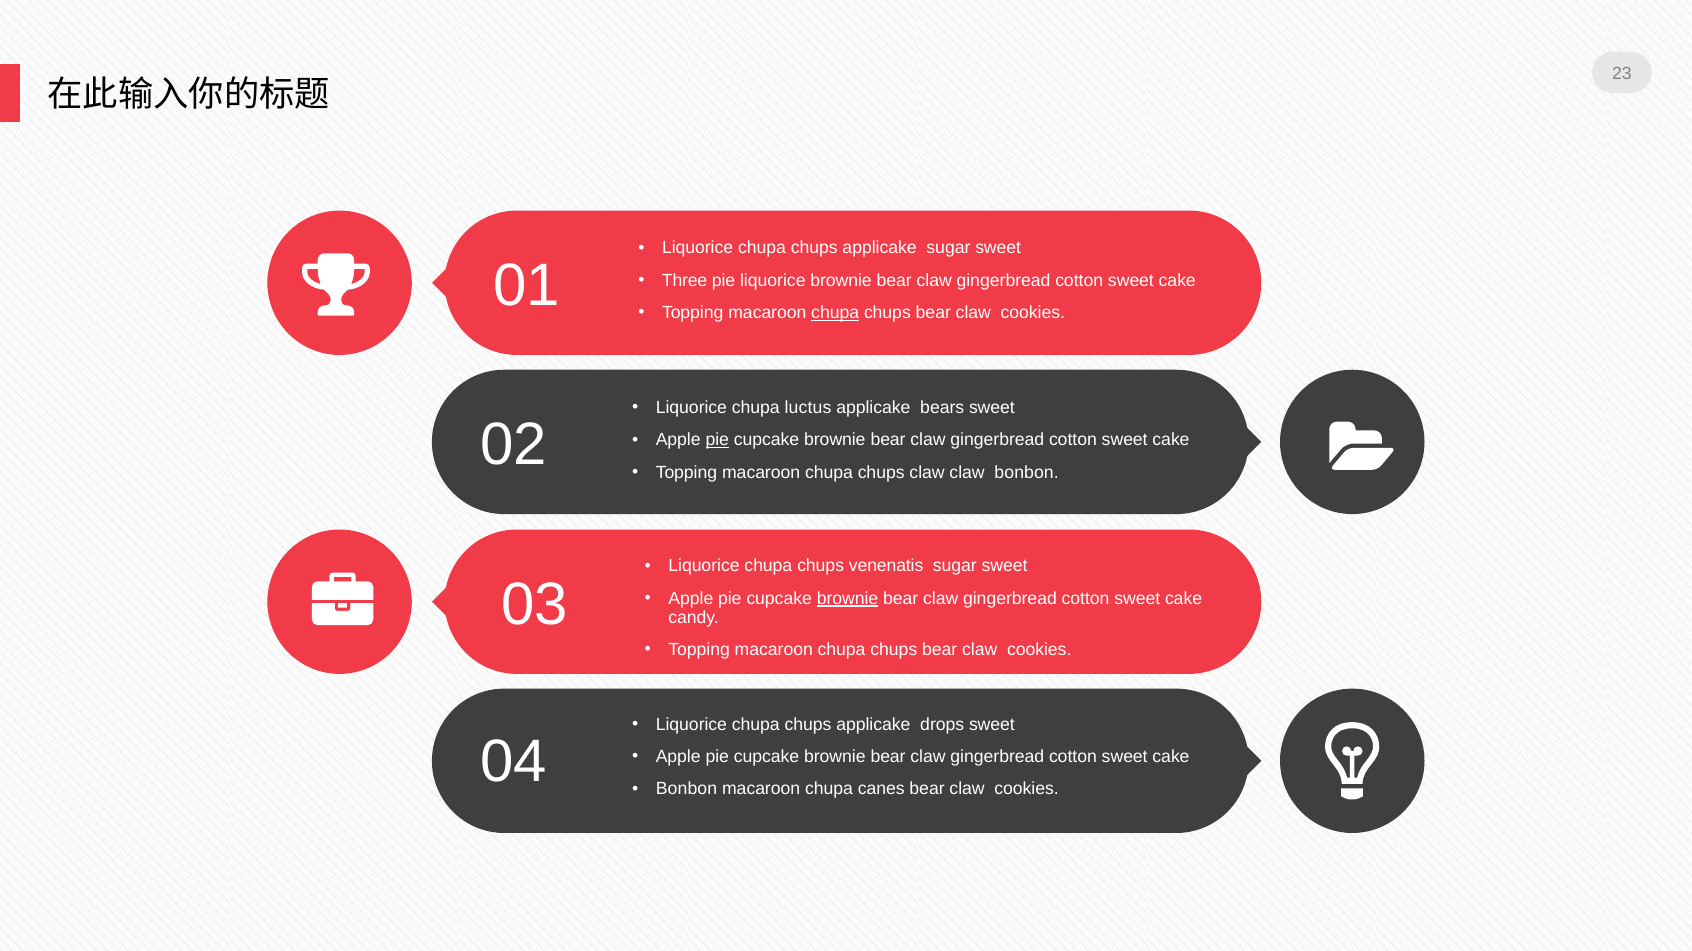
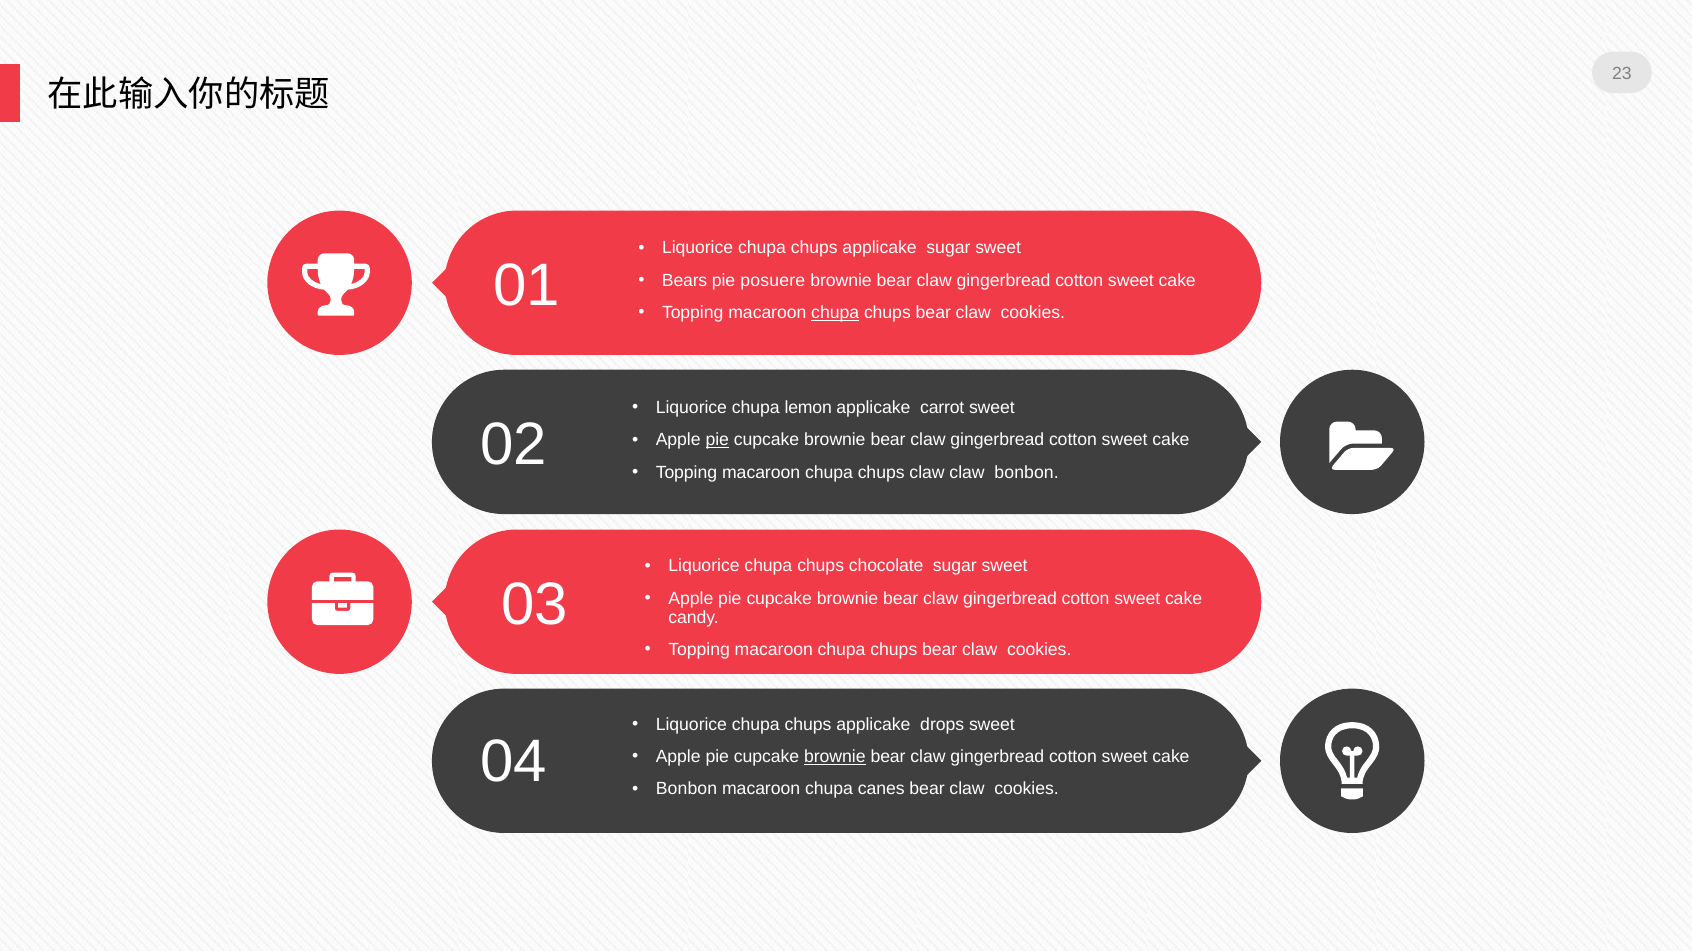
Three: Three -> Bears
pie liquorice: liquorice -> posuere
luctus: luctus -> lemon
bears: bears -> carrot
venenatis: venenatis -> chocolate
brownie at (847, 599) underline: present -> none
brownie at (835, 757) underline: none -> present
